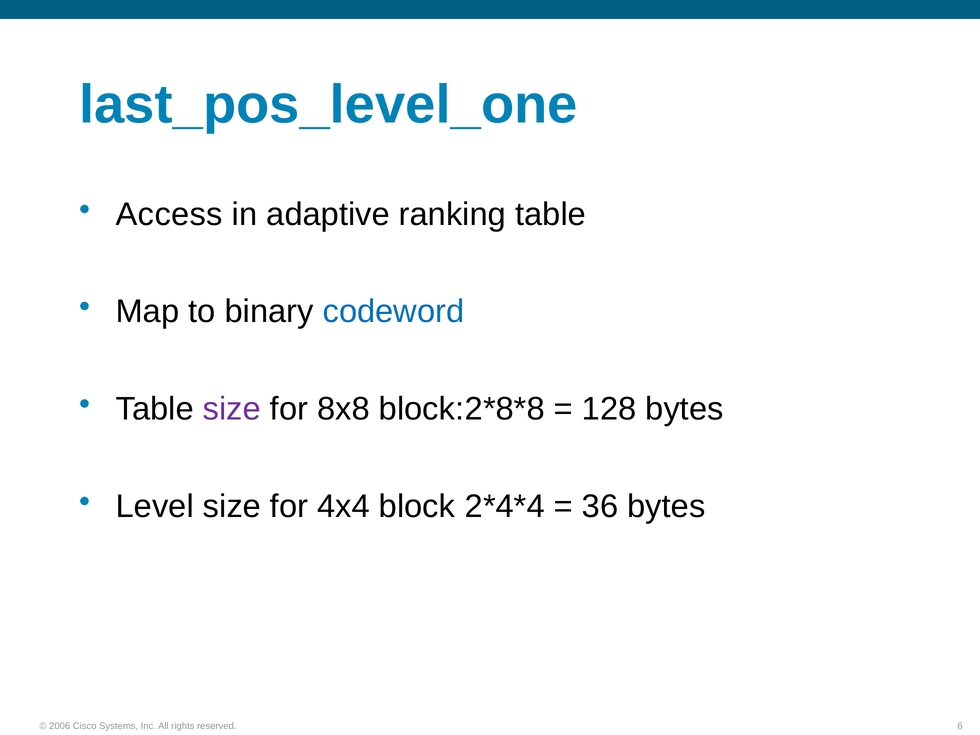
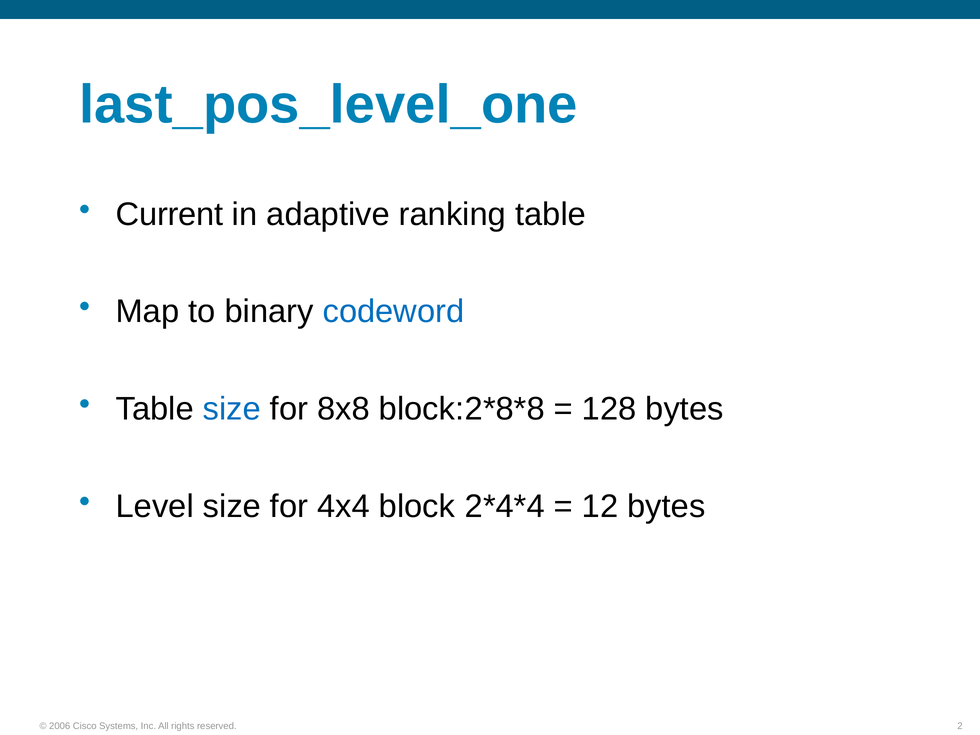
Access: Access -> Current
size at (232, 409) colour: purple -> blue
36: 36 -> 12
6: 6 -> 2
